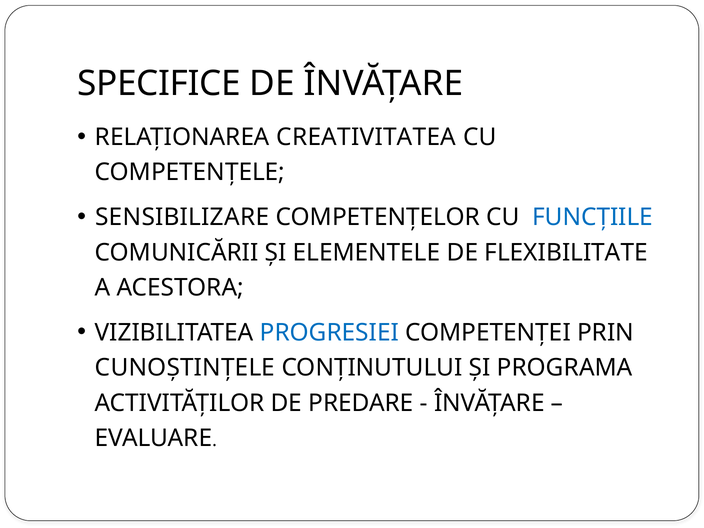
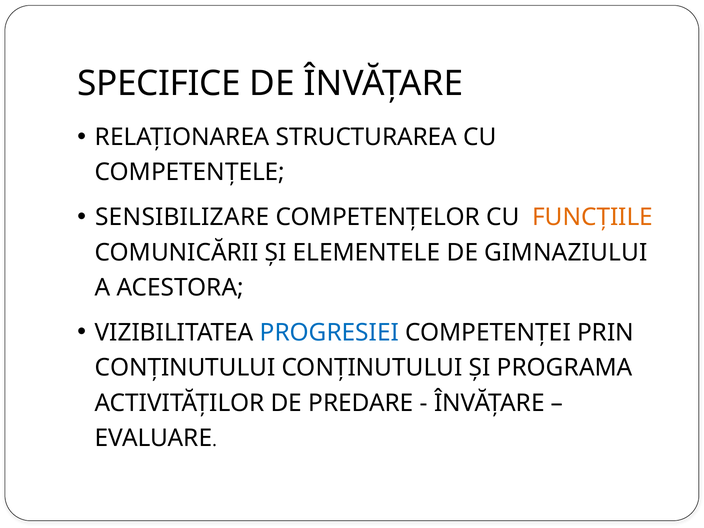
CREATIVITATEA: CREATIVITATEA -> STRUCTURAREA
FUNCȚIILE colour: blue -> orange
FLEXIBILITATE: FLEXIBILITATE -> GIMNAZIULUI
CUNOȘTINȚELE at (185, 368): CUNOȘTINȚELE -> CONȚINUTULUI
